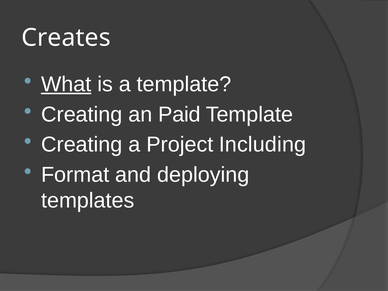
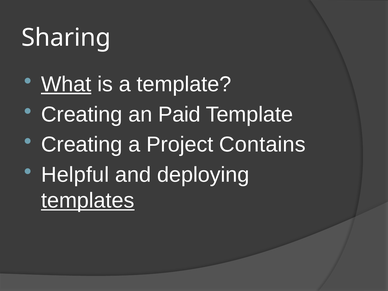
Creates: Creates -> Sharing
Including: Including -> Contains
Format: Format -> Helpful
templates underline: none -> present
